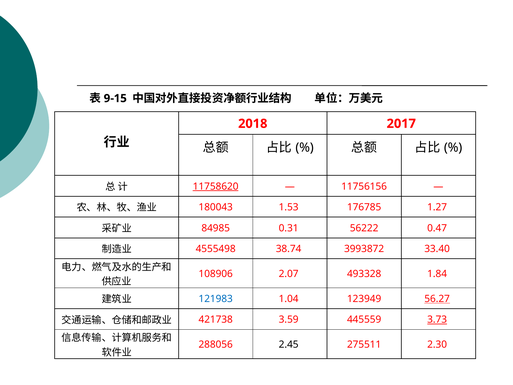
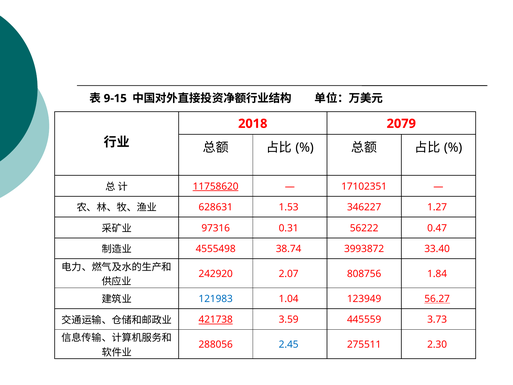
2017: 2017 -> 2079
11756156: 11756156 -> 17102351
180043: 180043 -> 628631
176785: 176785 -> 346227
84985: 84985 -> 97316
108906: 108906 -> 242920
493328: 493328 -> 808756
421738 underline: none -> present
3.73 underline: present -> none
2.45 colour: black -> blue
